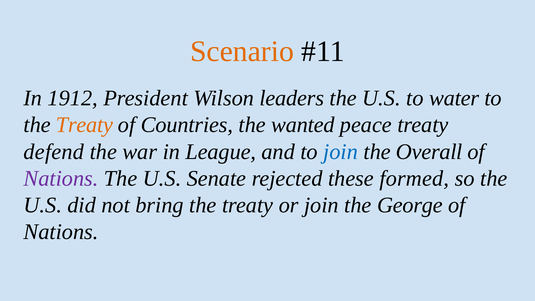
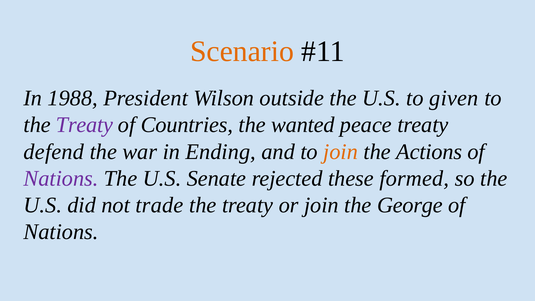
1912: 1912 -> 1988
leaders: leaders -> outside
water: water -> given
Treaty at (84, 125) colour: orange -> purple
League: League -> Ending
join at (341, 152) colour: blue -> orange
Overall: Overall -> Actions
bring: bring -> trade
